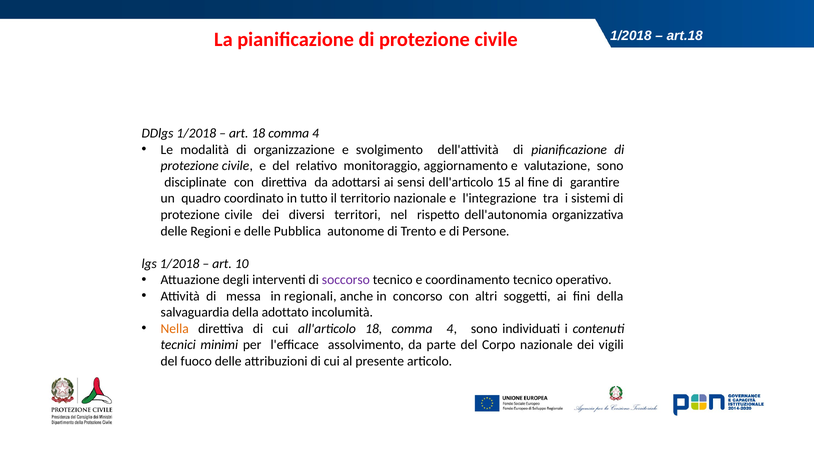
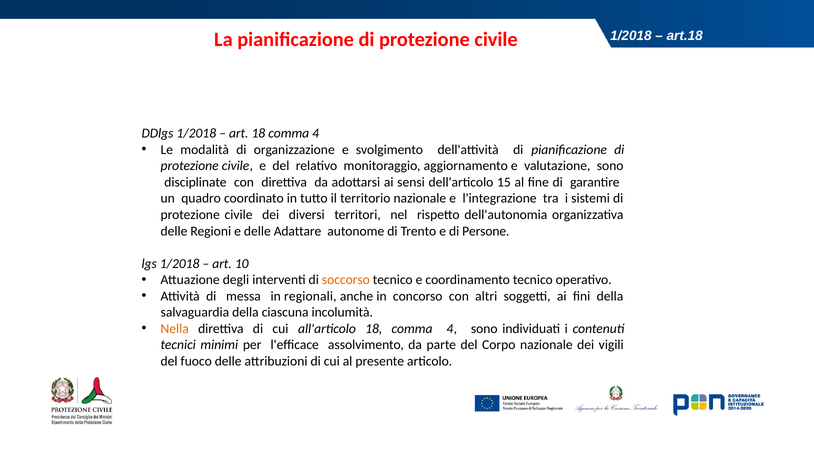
Pubblica: Pubblica -> Adattare
soccorso colour: purple -> orange
adottato: adottato -> ciascuna
